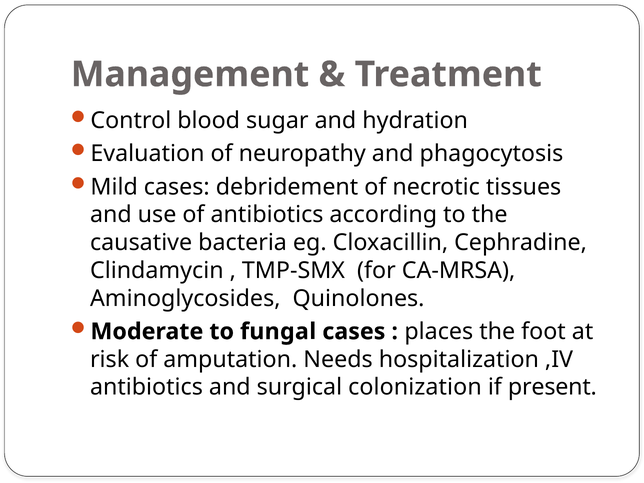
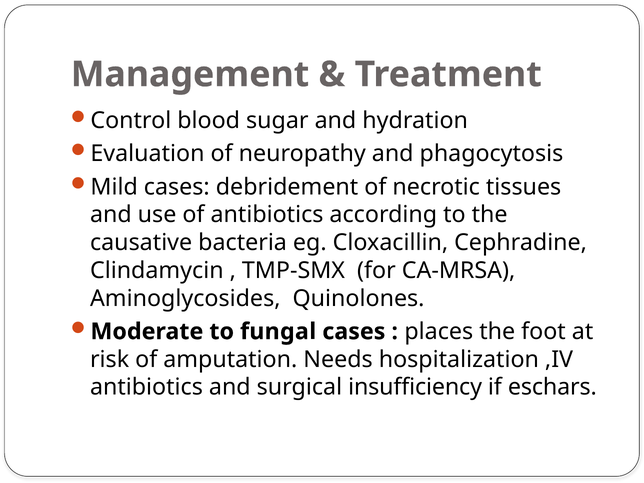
colonization: colonization -> insufficiency
present: present -> eschars
